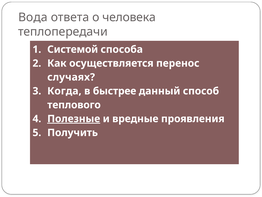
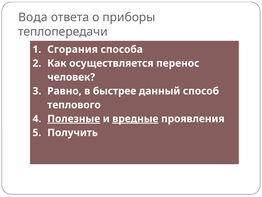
человека: человека -> приборы
Системой: Системой -> Сгорания
случаях: случаях -> человек
Когда: Когда -> Равно
вредные underline: none -> present
